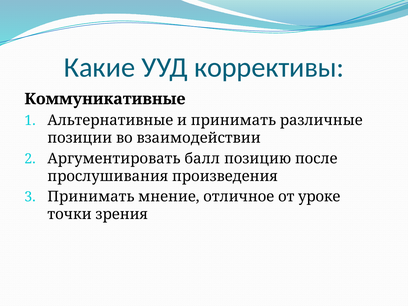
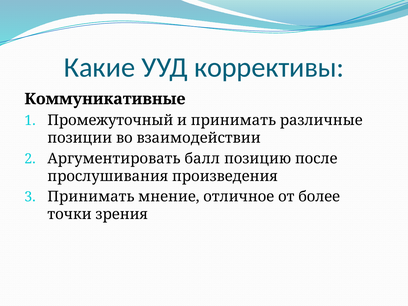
Альтернативные: Альтернативные -> Промежуточный
уроке: уроке -> более
